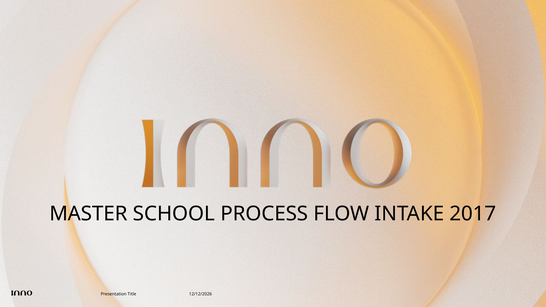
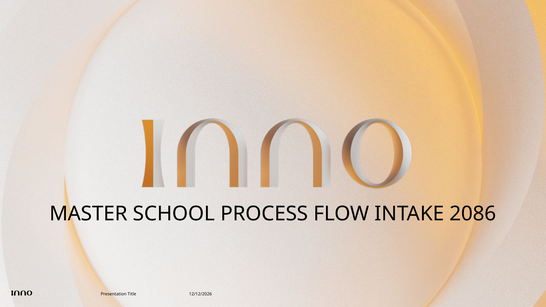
2017: 2017 -> 2086
